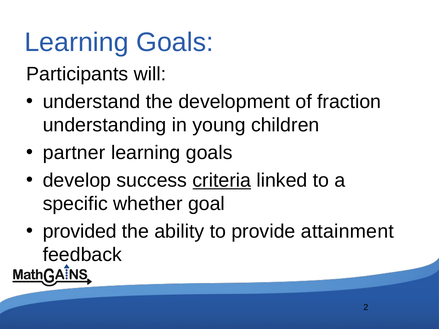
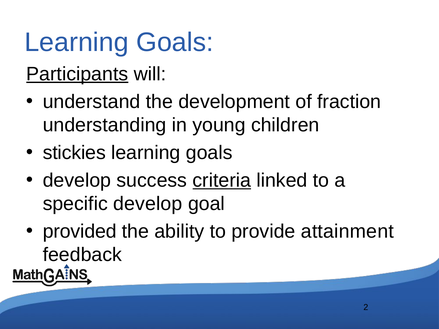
Participants underline: none -> present
partner: partner -> stickies
specific whether: whether -> develop
